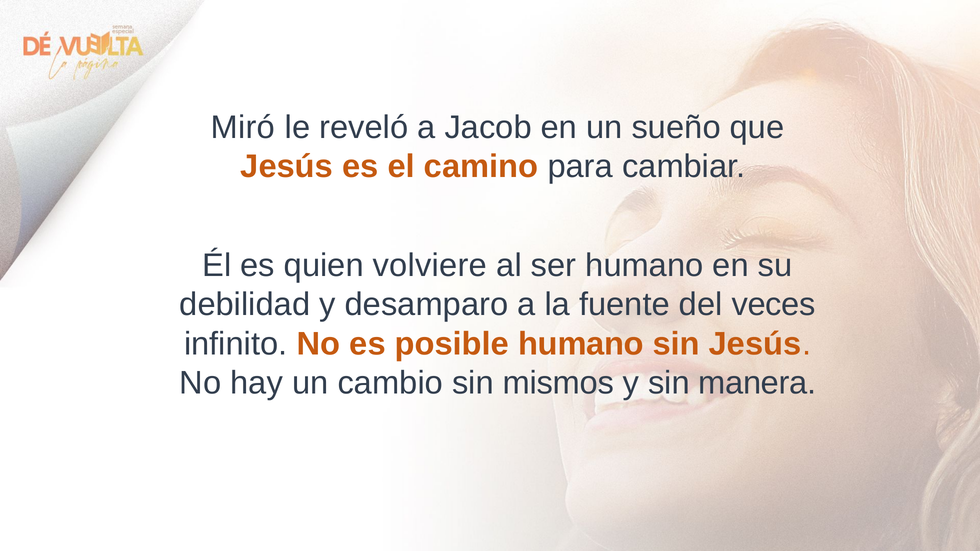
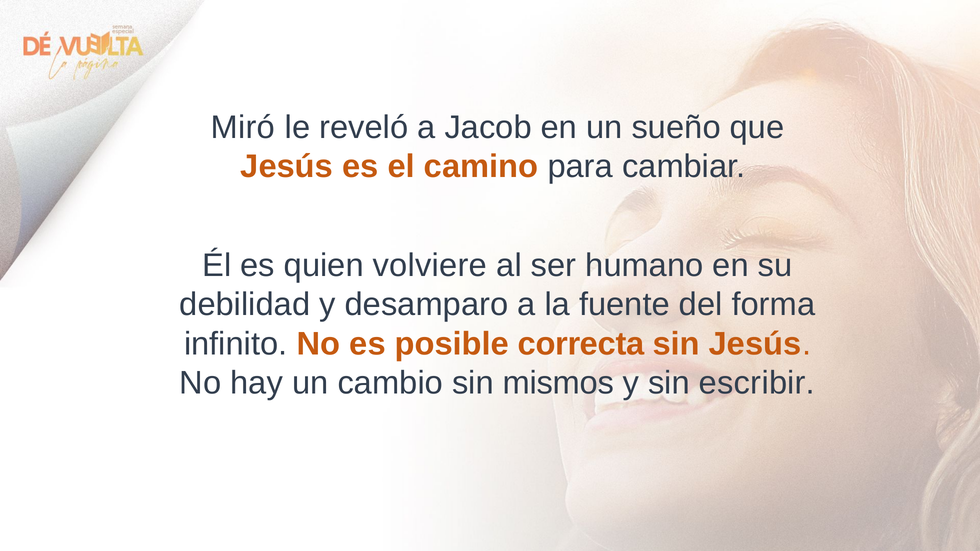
veces: veces -> forma
posible humano: humano -> correcta
manera: manera -> escribir
